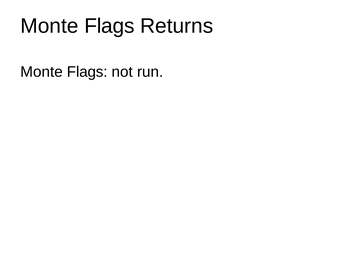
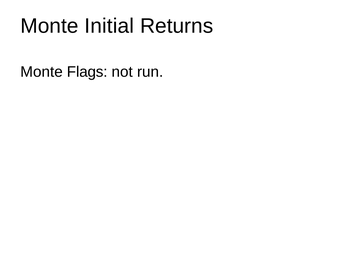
Flags at (109, 26): Flags -> Initial
